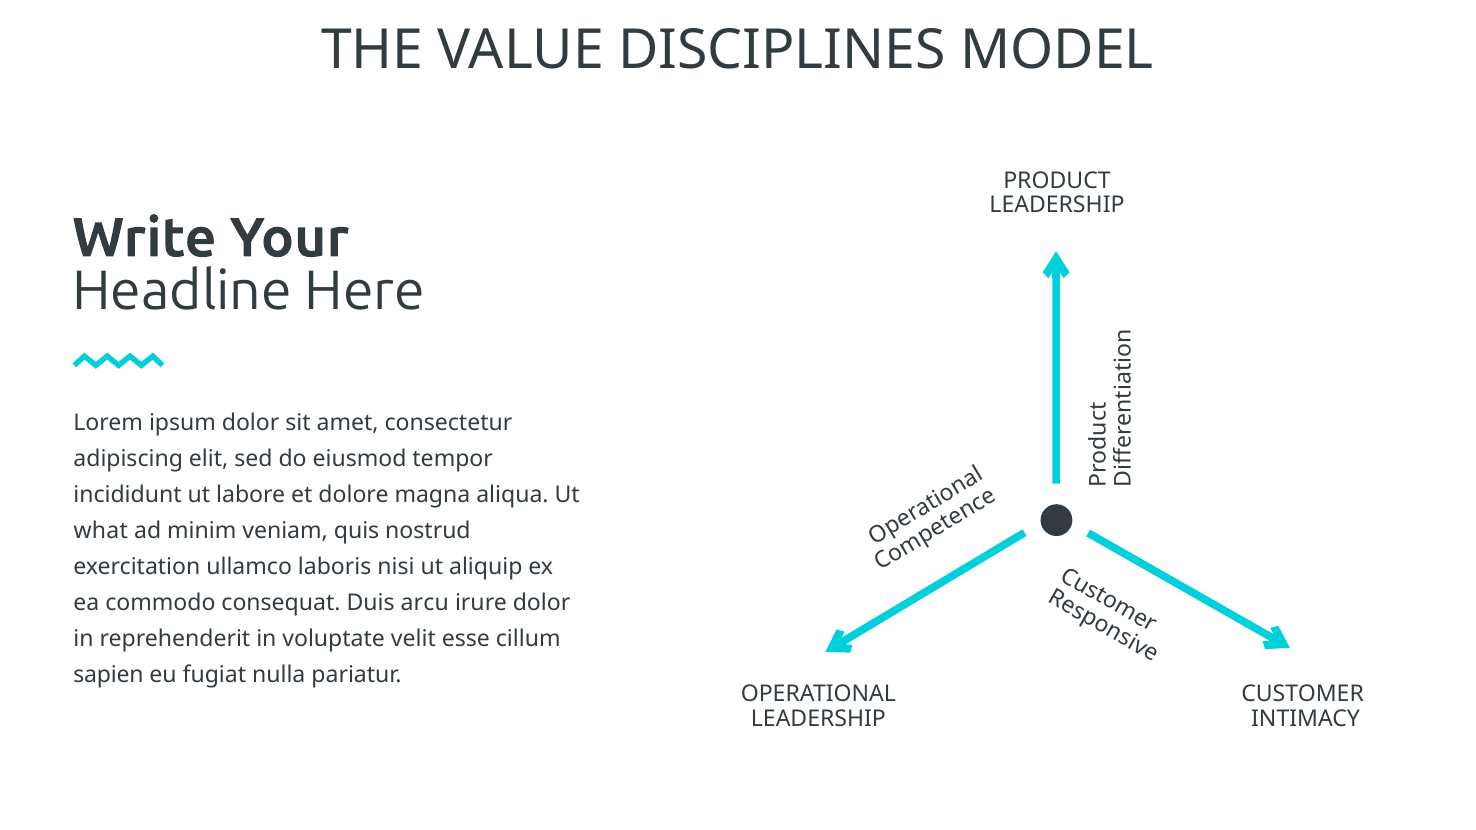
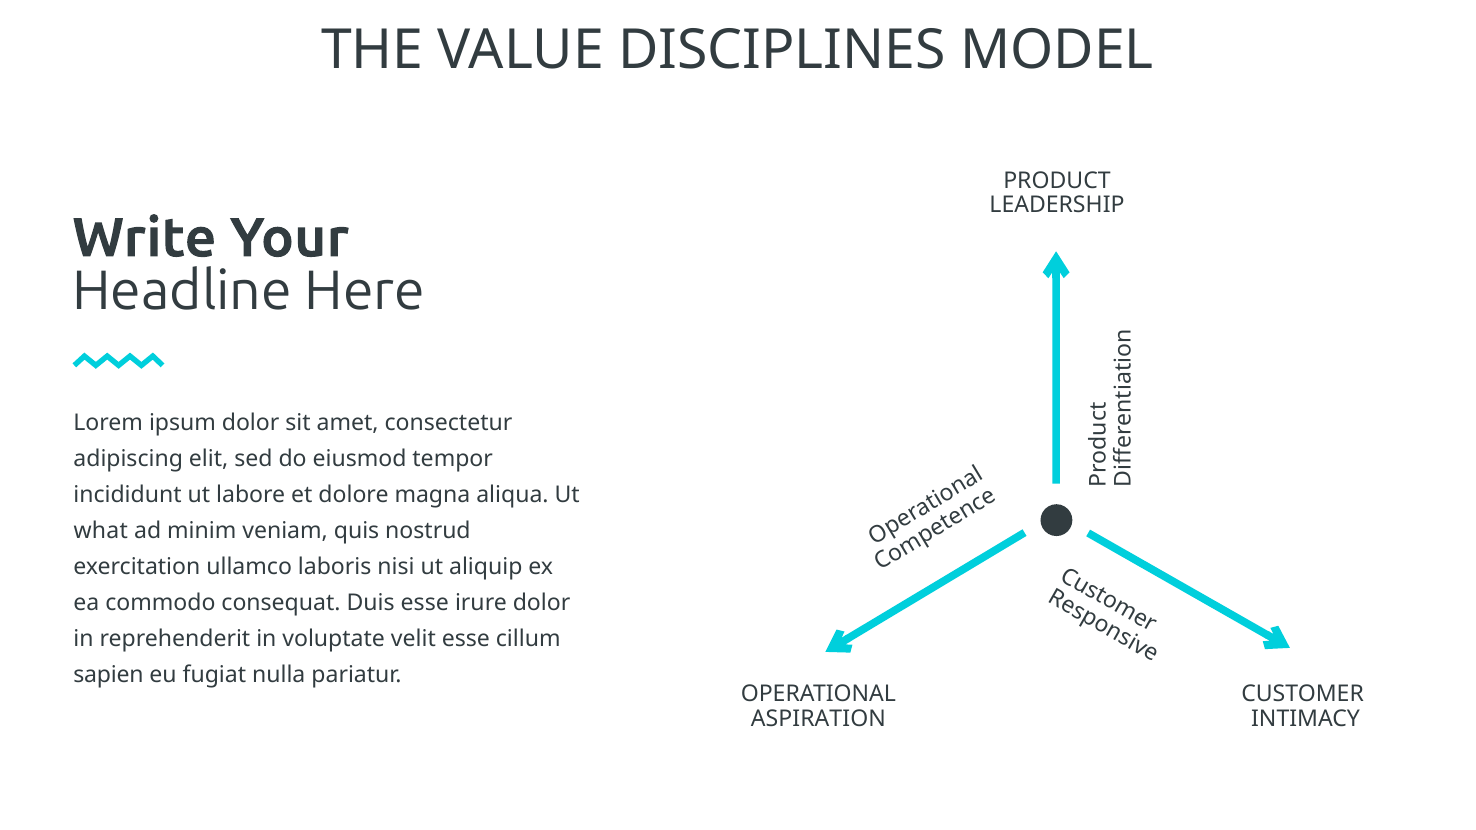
Duis arcu: arcu -> esse
LEADERSHIP at (818, 719): LEADERSHIP -> ASPIRATION
